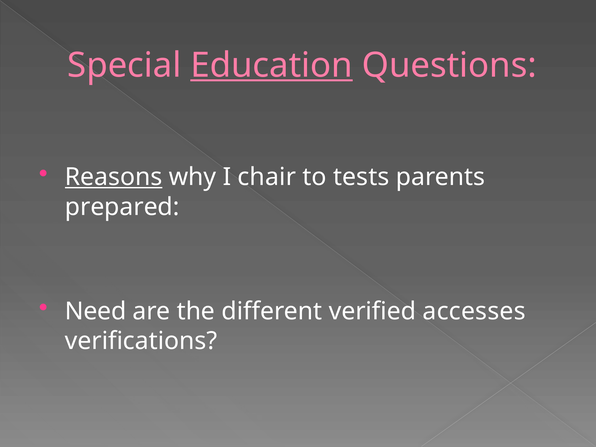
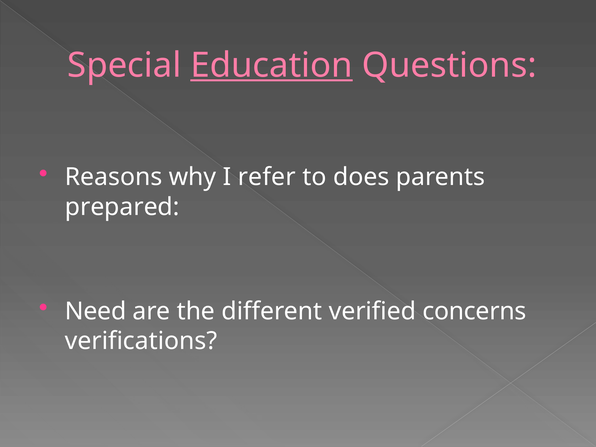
Reasons underline: present -> none
chair: chair -> refer
tests: tests -> does
accesses: accesses -> concerns
